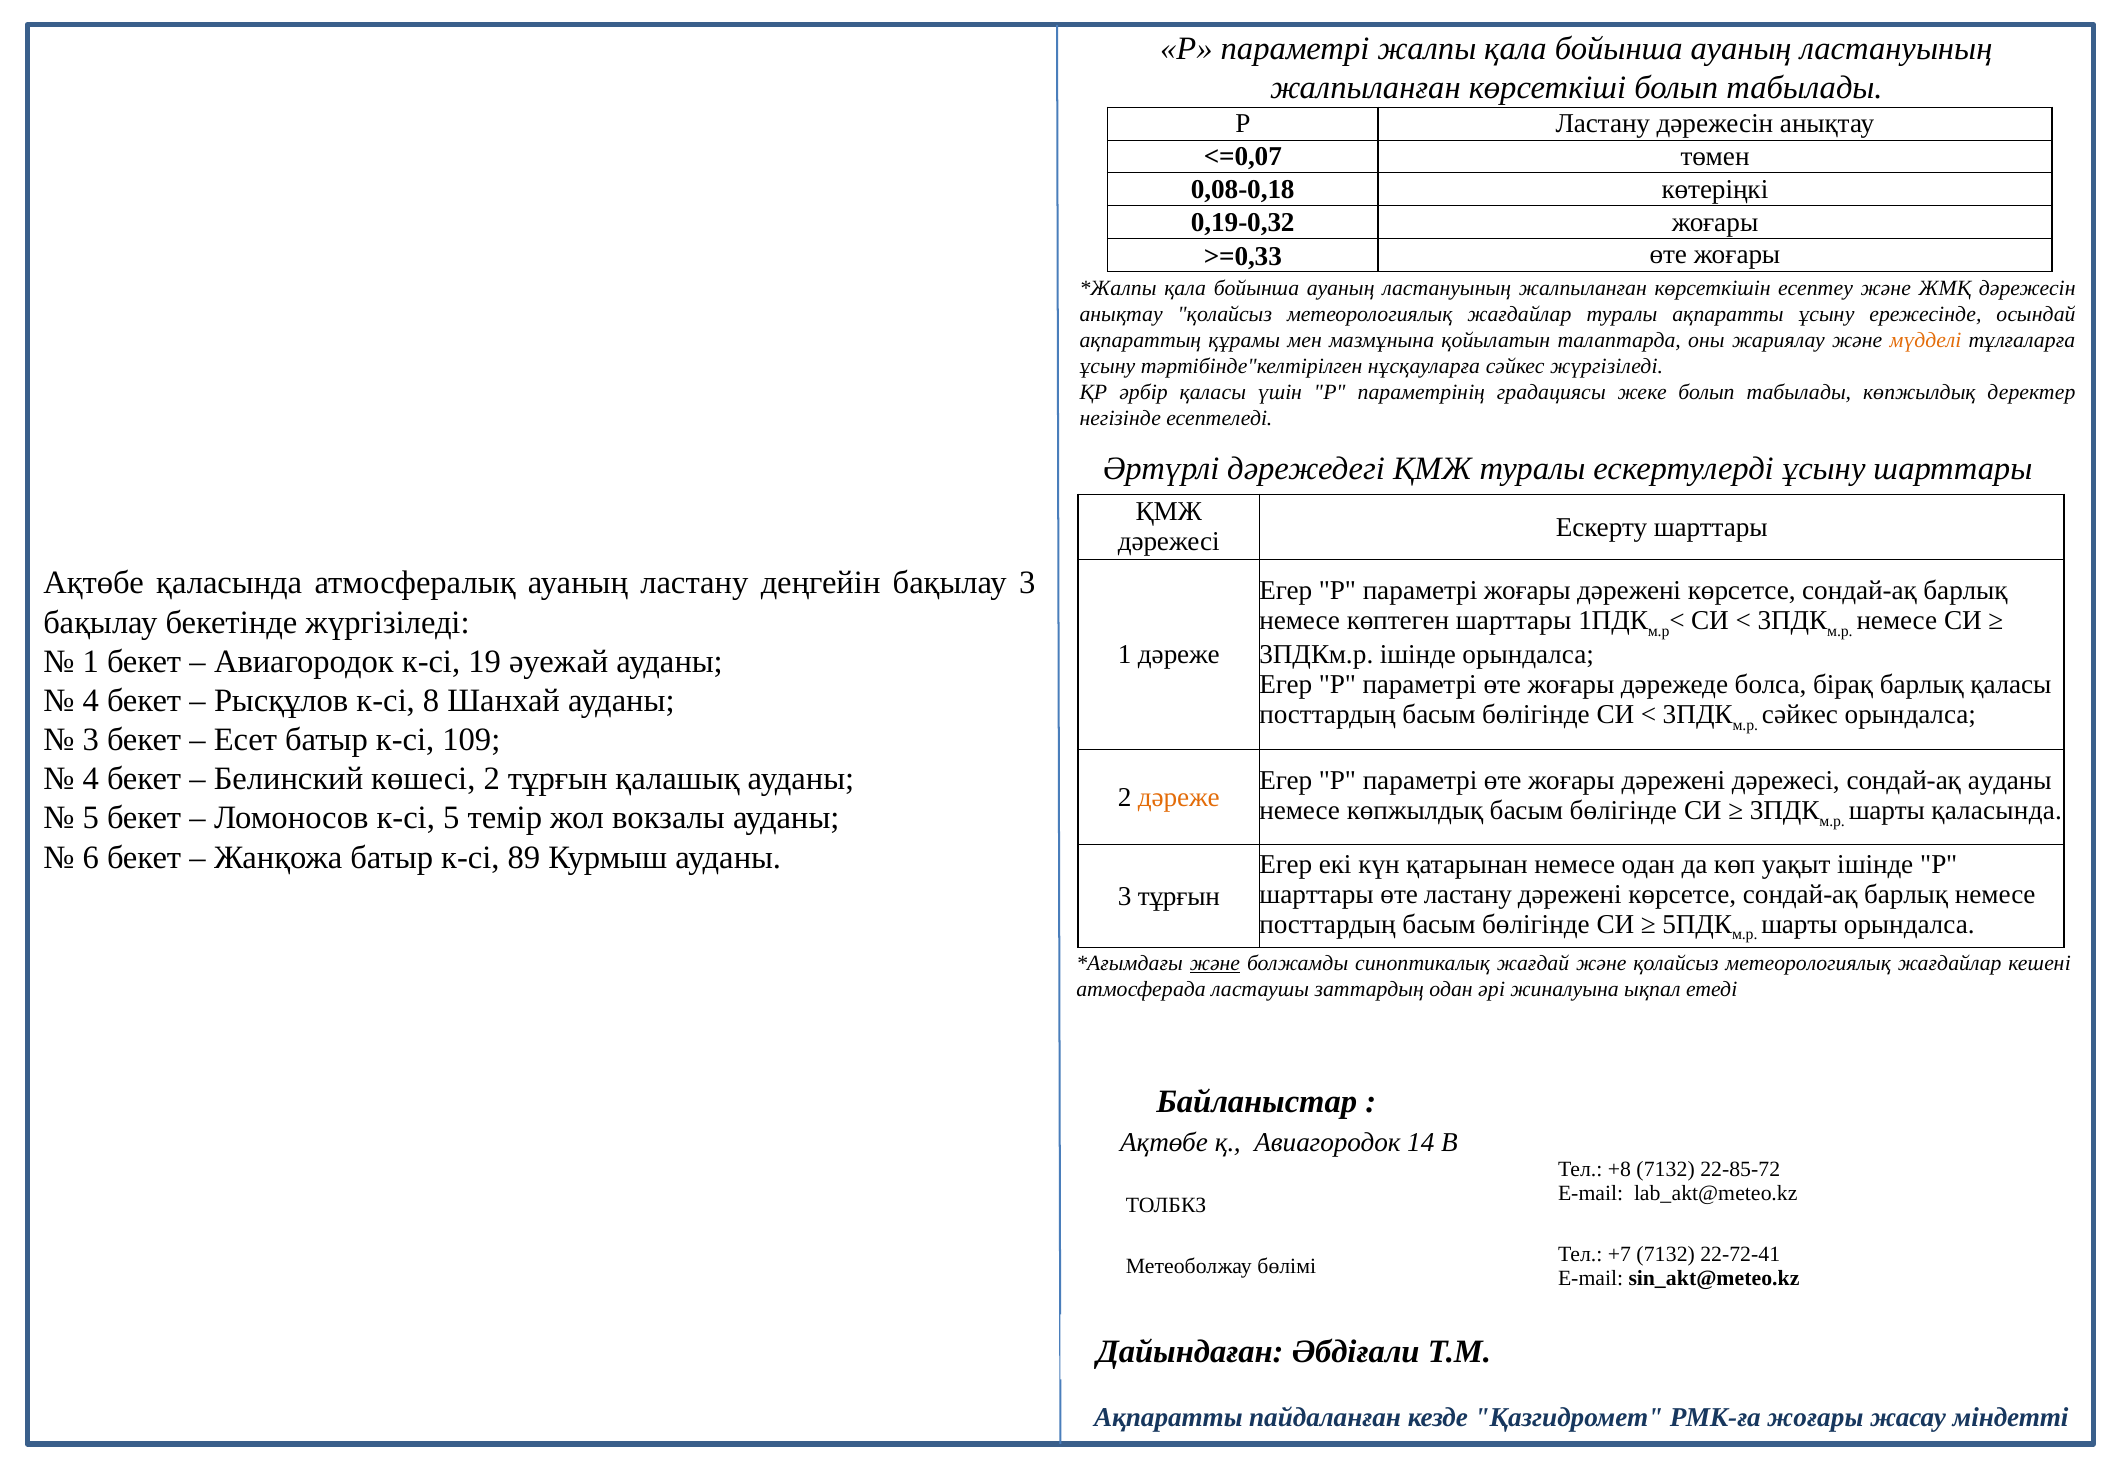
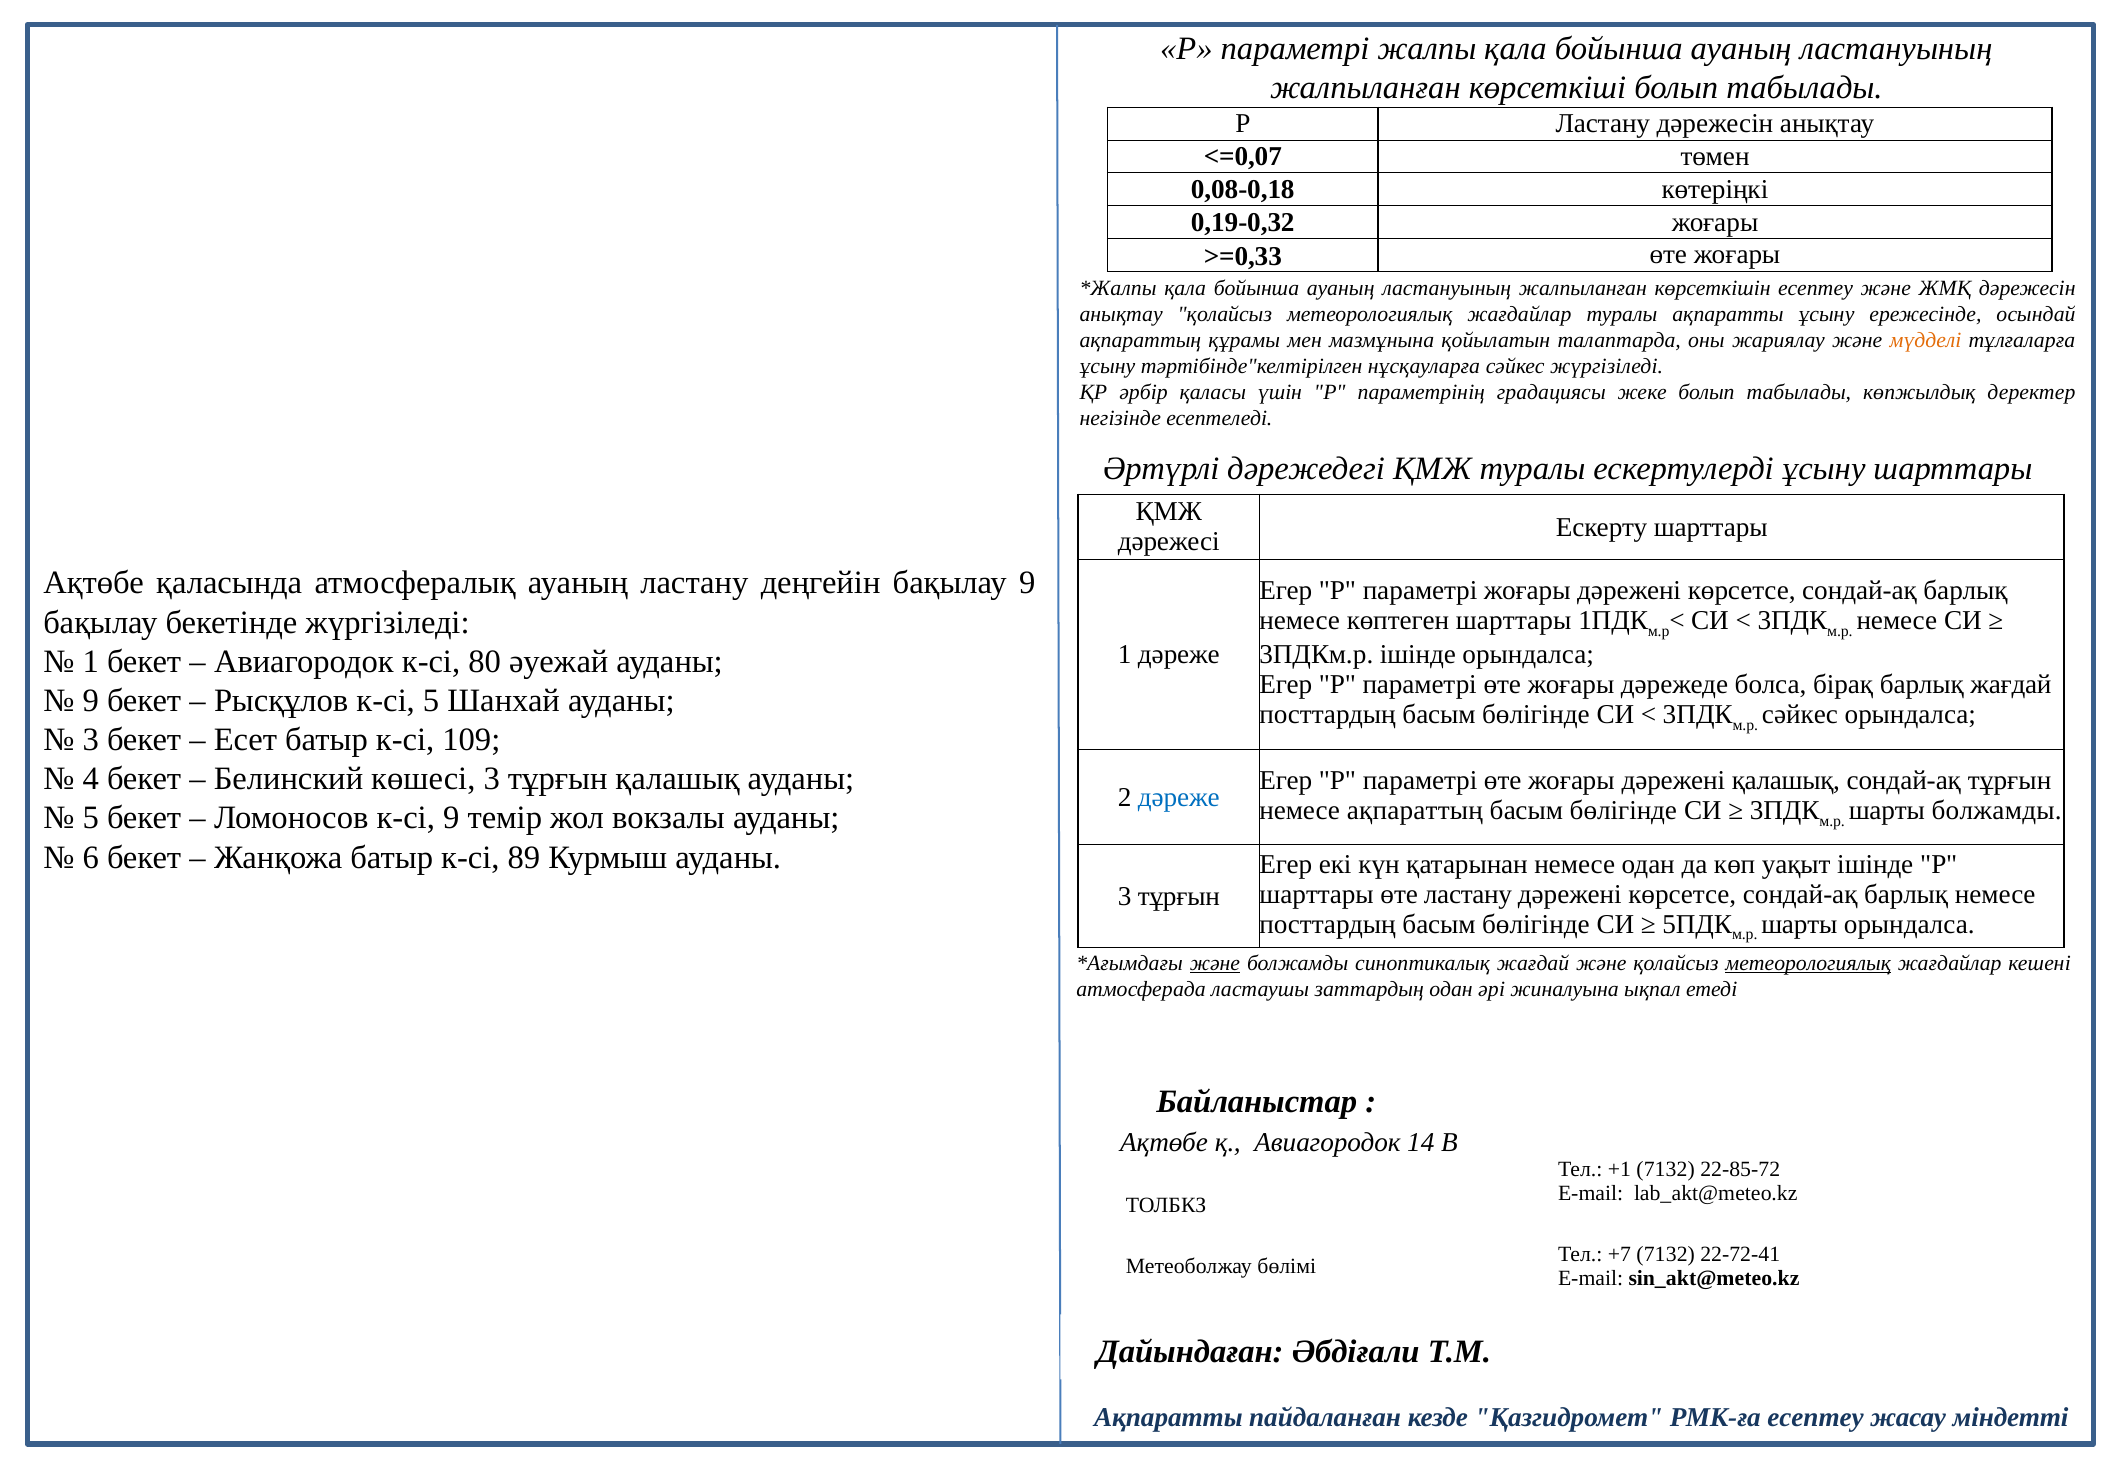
бақылау 3: 3 -> 9
19: 19 -> 80
барлық қаласы: қаласы -> жағдай
4 at (91, 700): 4 -> 9
к-сі 8: 8 -> 5
көшесі 2: 2 -> 3
дәрежені дәрежесі: дәрежесі -> қалашық
сондай-ақ ауданы: ауданы -> тұрғын
дәреже at (1179, 797) colour: orange -> blue
немесе көпжылдық: көпжылдық -> ақпараттың
шарты қаласында: қаласында -> болжамды
к-сі 5: 5 -> 9
метеорологиялық at (1808, 963) underline: none -> present
+8: +8 -> +1
РМК-ға жоғары: жоғары -> есептеу
